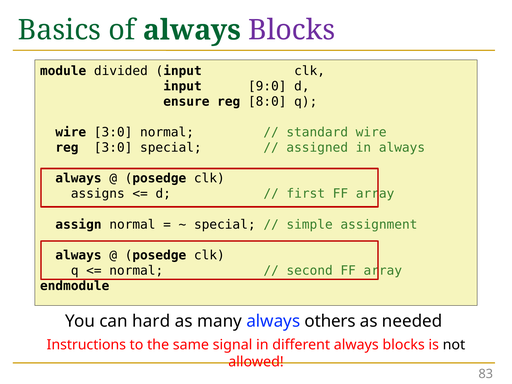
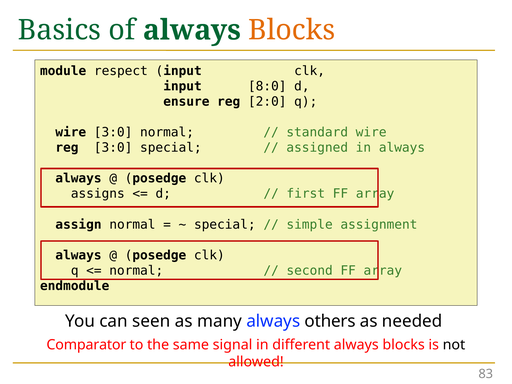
Blocks at (292, 30) colour: purple -> orange
divided: divided -> respect
9:0: 9:0 -> 8:0
8:0: 8:0 -> 2:0
hard: hard -> seen
Instructions: Instructions -> Comparator
